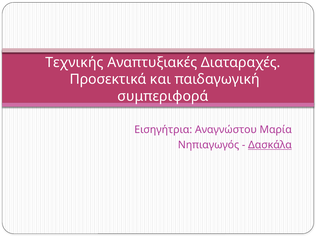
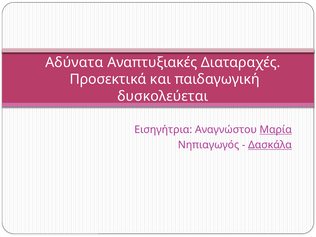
Τεχνικής: Τεχνικής -> Αδύνατα
συμπεριφορά: συμπεριφορά -> δυσκολεύεται
Μαρία underline: none -> present
